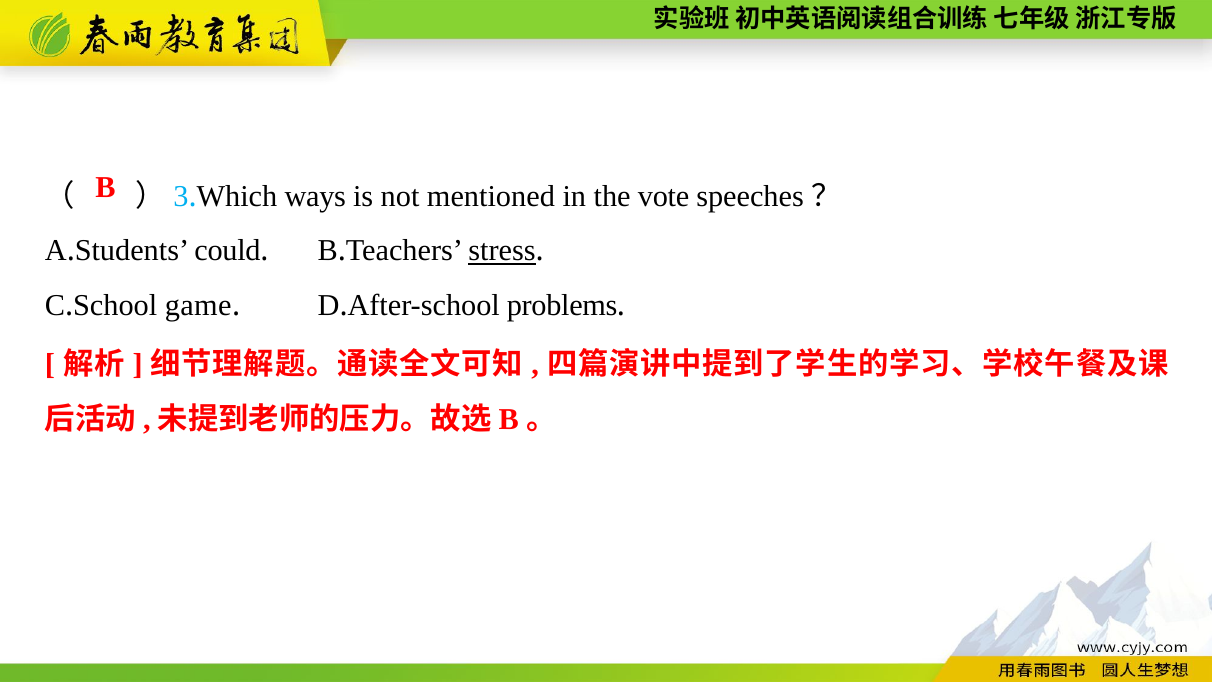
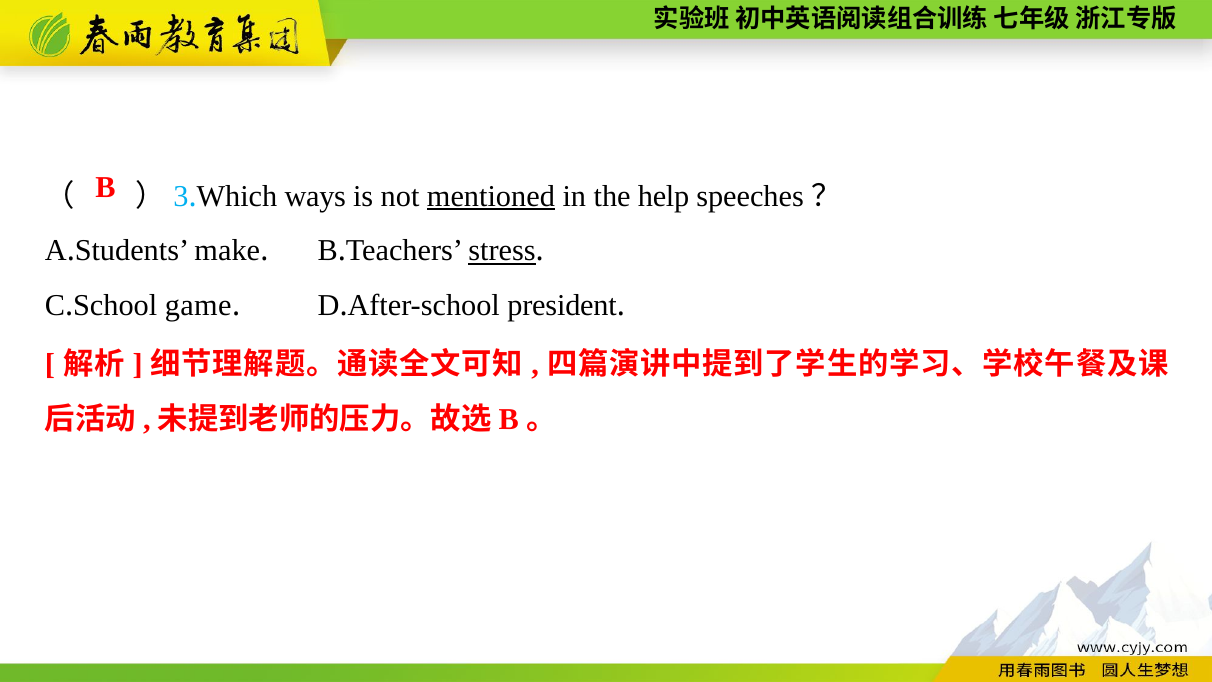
mentioned underline: none -> present
vote: vote -> help
could: could -> make
problems: problems -> president
